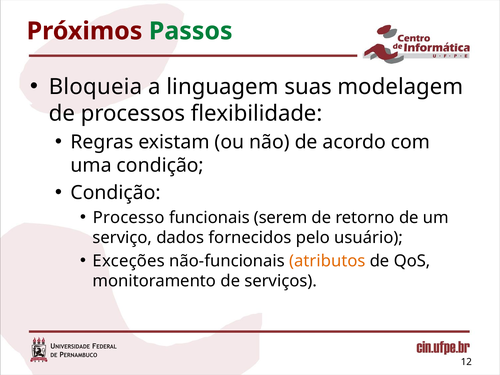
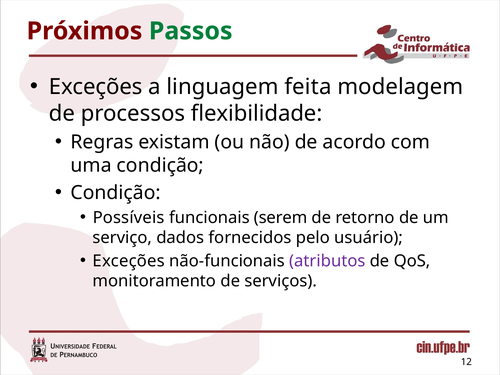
Bloqueia at (96, 87): Bloqueia -> Exceções
suas: suas -> feita
Processo: Processo -> Possíveis
atributos colour: orange -> purple
